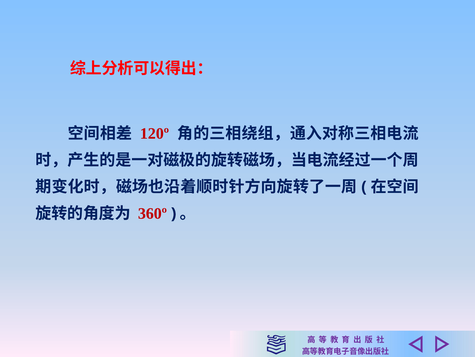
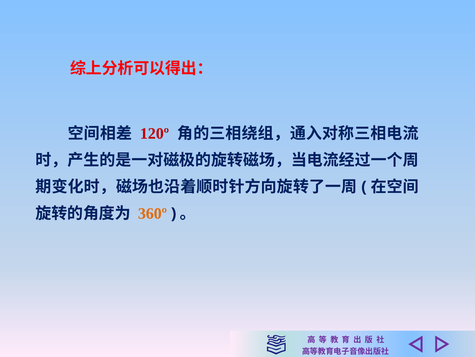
360º colour: red -> orange
